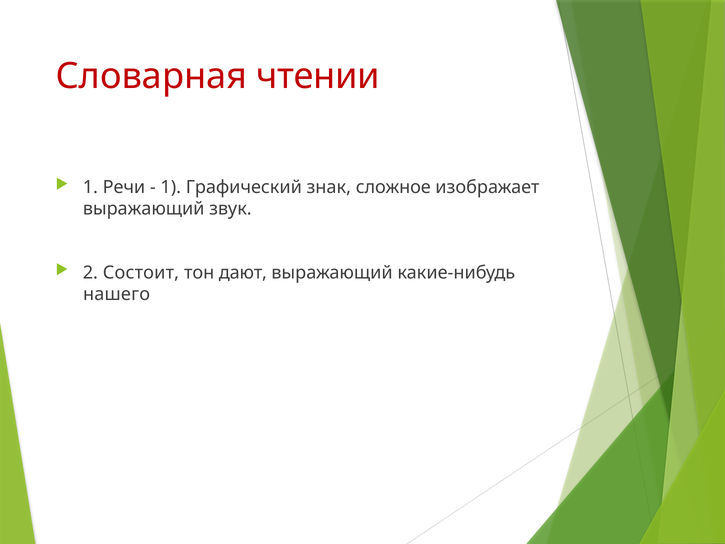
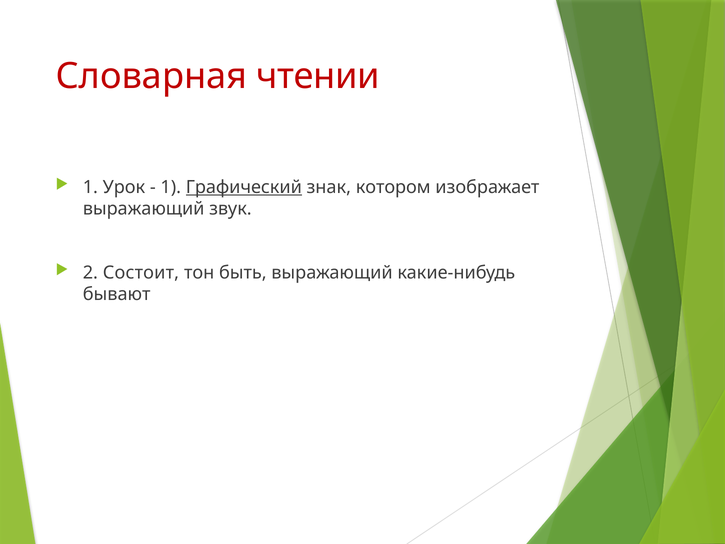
Речи: Речи -> Урок
Графический underline: none -> present
сложное: сложное -> котором
дают: дают -> быть
нашего: нашего -> бывают
